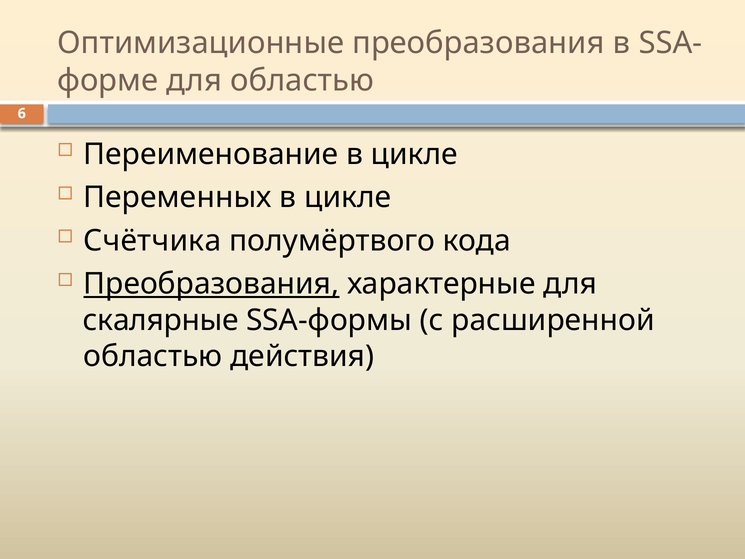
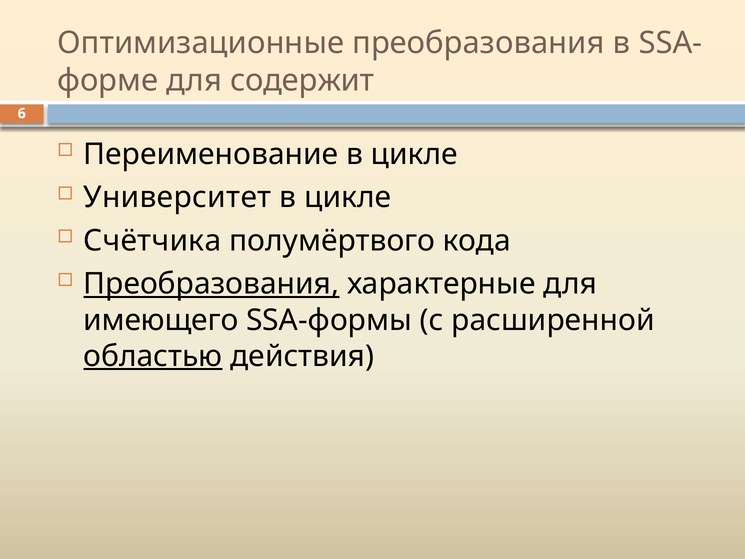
для областью: областью -> содержит
Переменных: Переменных -> Университет
скалярные: скалярные -> имеющего
областью at (153, 356) underline: none -> present
